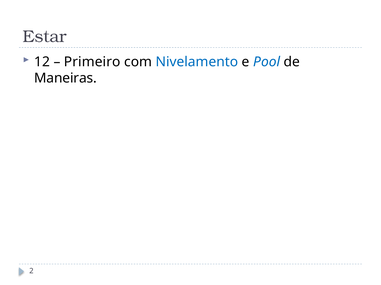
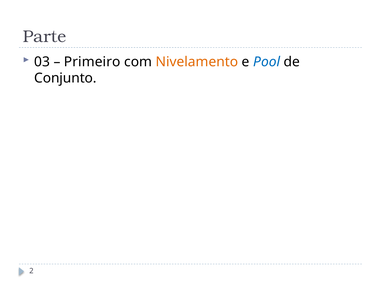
Estar: Estar -> Parte
12: 12 -> 03
Nivelamento colour: blue -> orange
Maneiras: Maneiras -> Conjunto
